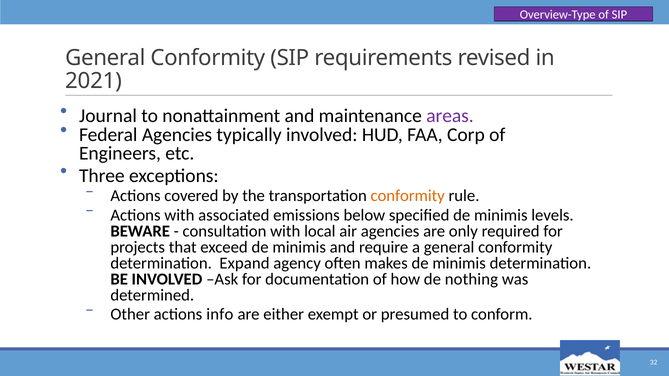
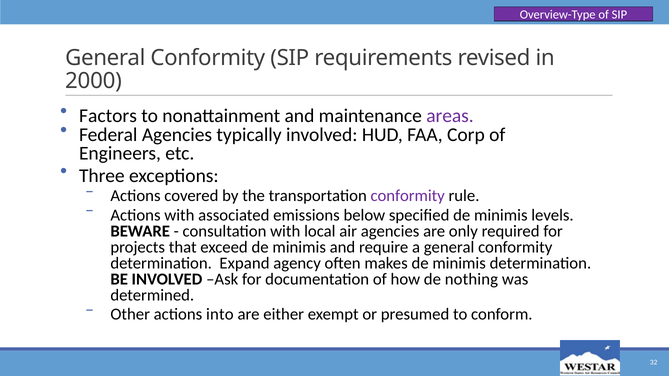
2021: 2021 -> 2000
Journal: Journal -> Factors
conformity at (408, 196) colour: orange -> purple
info: info -> into
